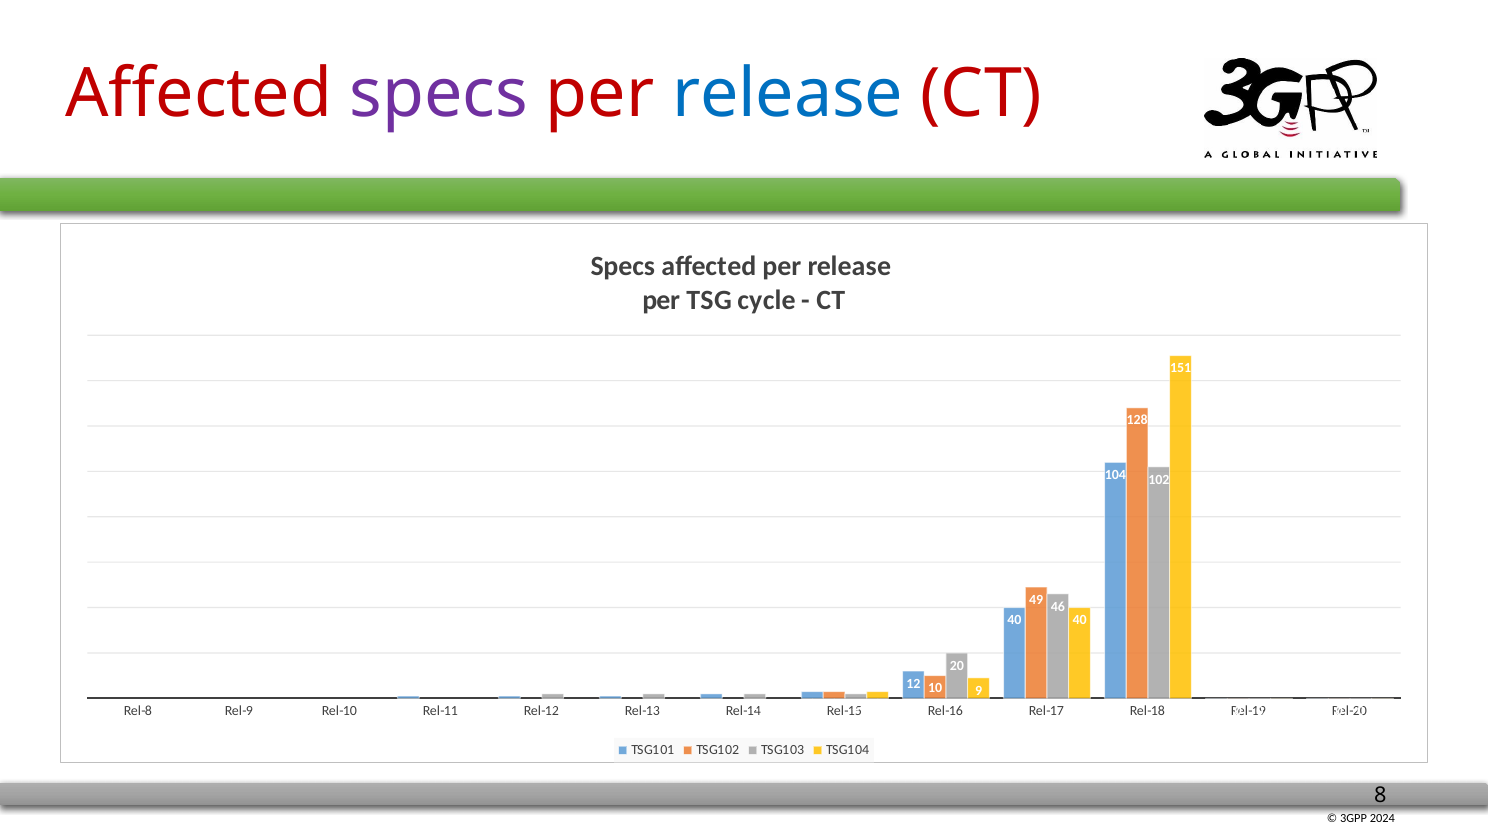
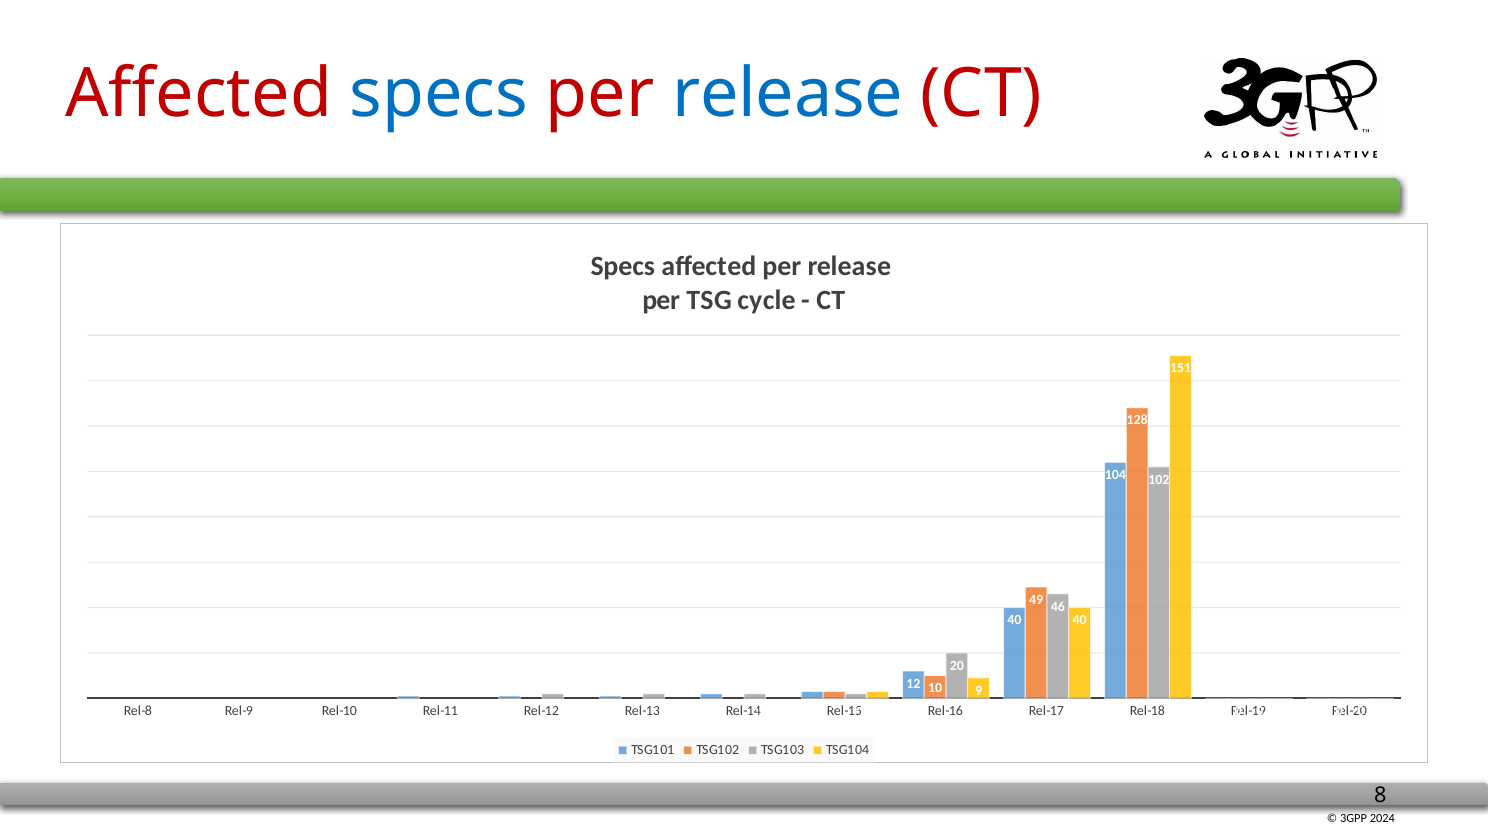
specs at (439, 94) colour: purple -> blue
